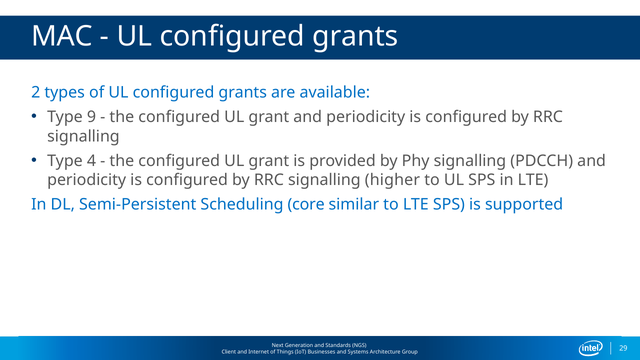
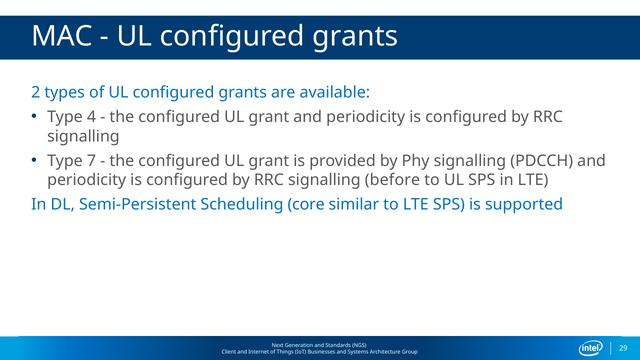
9: 9 -> 4
4: 4 -> 7
higher: higher -> before
